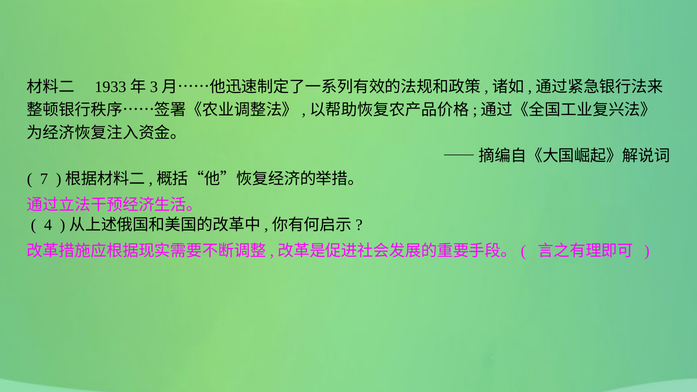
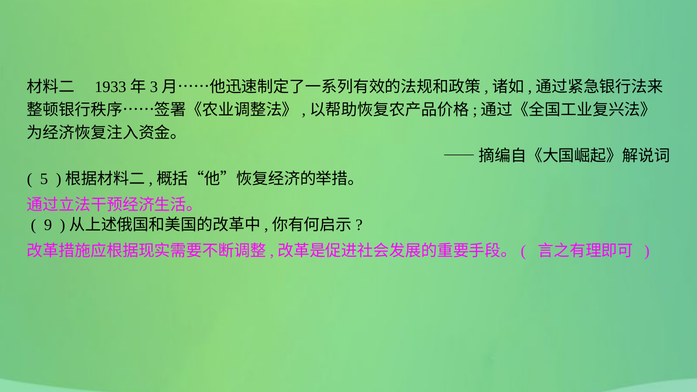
7: 7 -> 5
4: 4 -> 9
